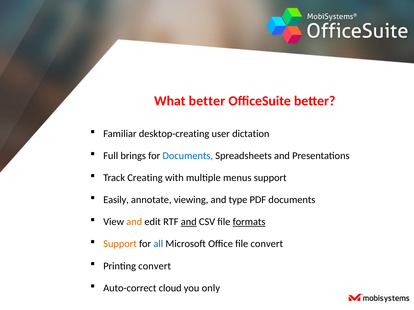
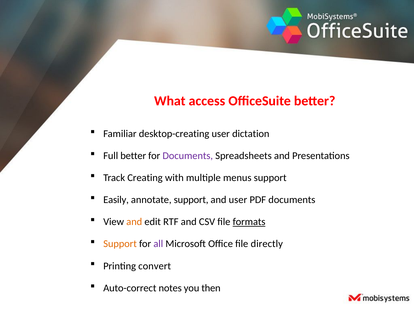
What better: better -> access
Full brings: brings -> better
Documents at (188, 156) colour: blue -> purple
annotate viewing: viewing -> support
and type: type -> user
and at (189, 222) underline: present -> none
all colour: blue -> purple
file convert: convert -> directly
cloud: cloud -> notes
only: only -> then
